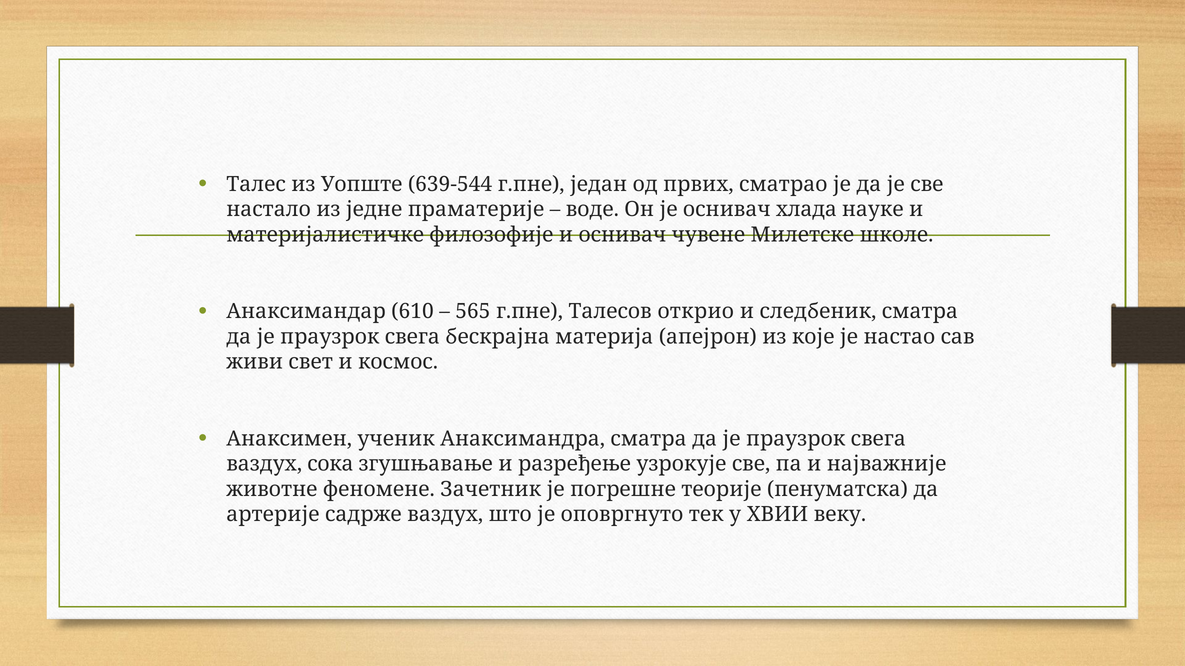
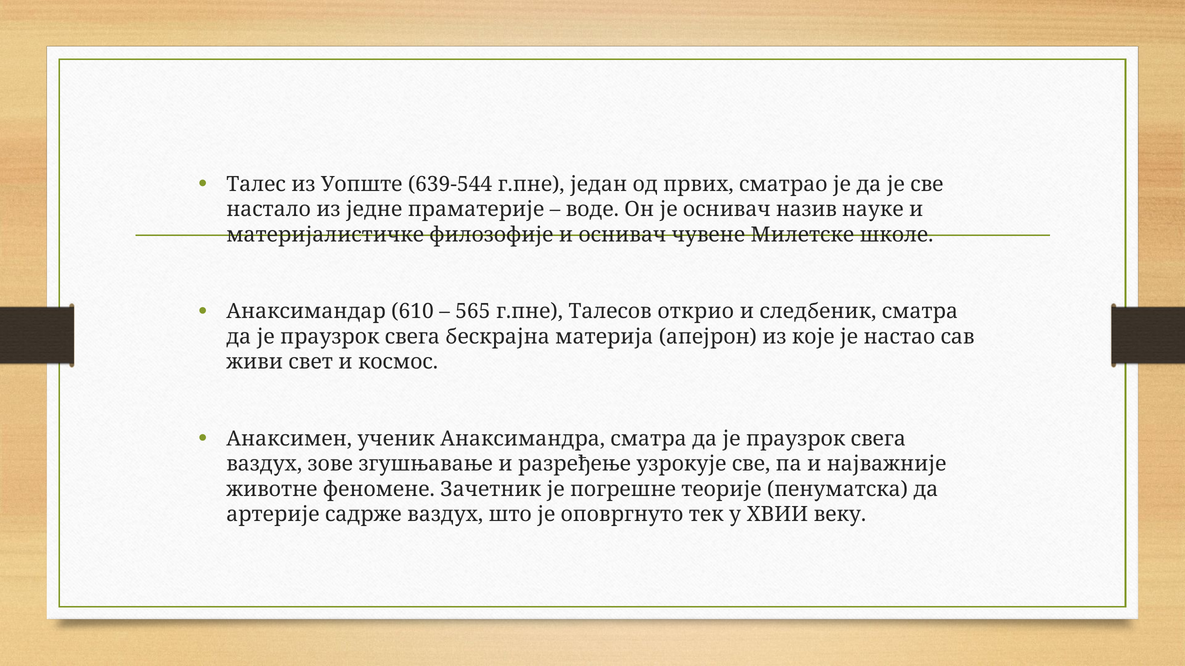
хлада: хлада -> назив
сока: сока -> зове
